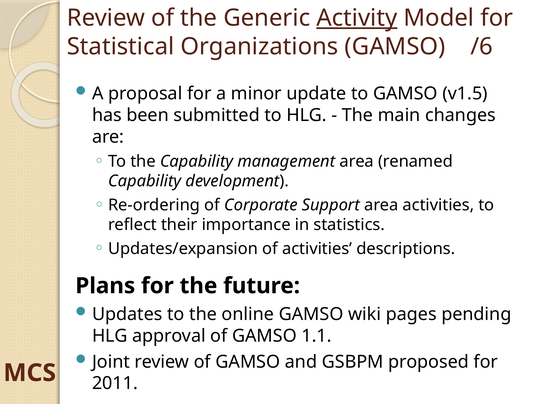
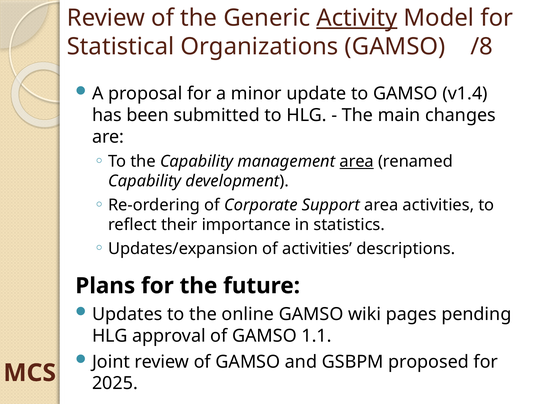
/6: /6 -> /8
v1.5: v1.5 -> v1.4
area at (357, 162) underline: none -> present
2011: 2011 -> 2025
